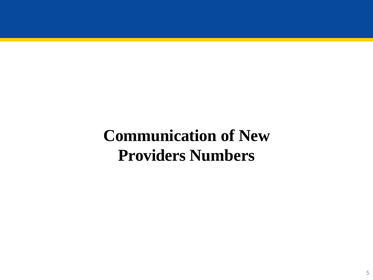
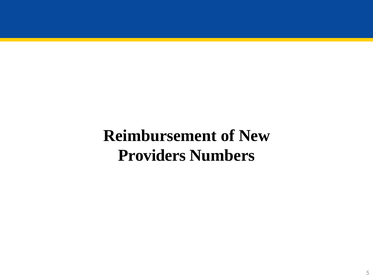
Communication: Communication -> Reimbursement
